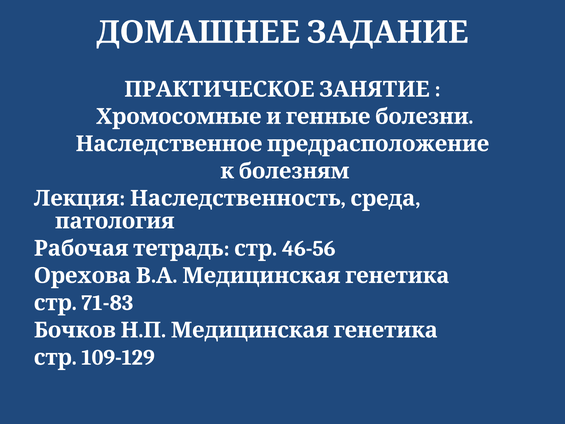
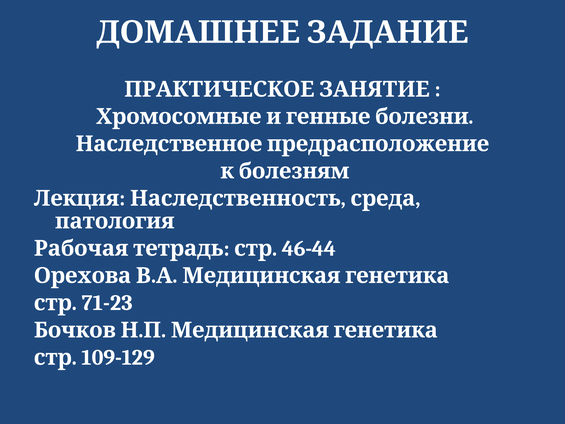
46-56: 46-56 -> 46-44
71-83: 71-83 -> 71-23
